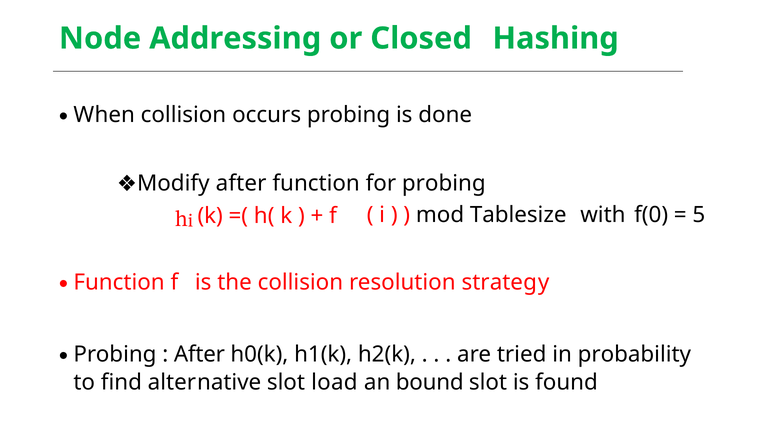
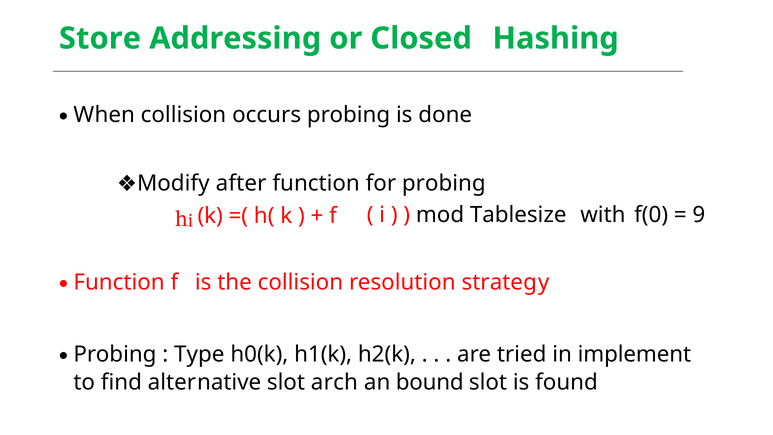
Node: Node -> Store
5: 5 -> 9
After at (199, 354): After -> Type
probability: probability -> implement
load: load -> arch
